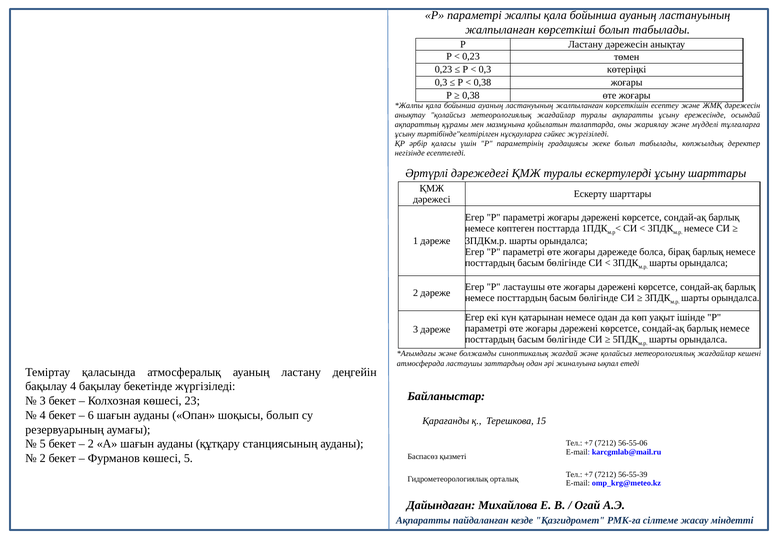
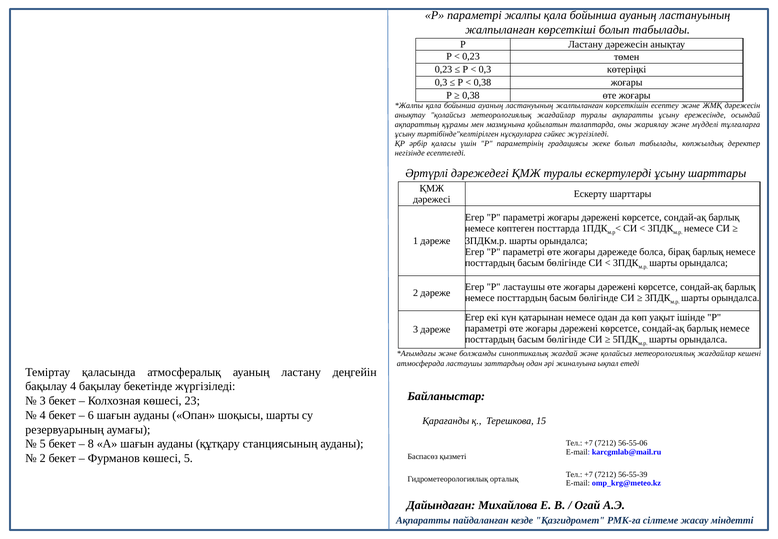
шоқысы болып: болып -> шарты
2 at (91, 444): 2 -> 8
